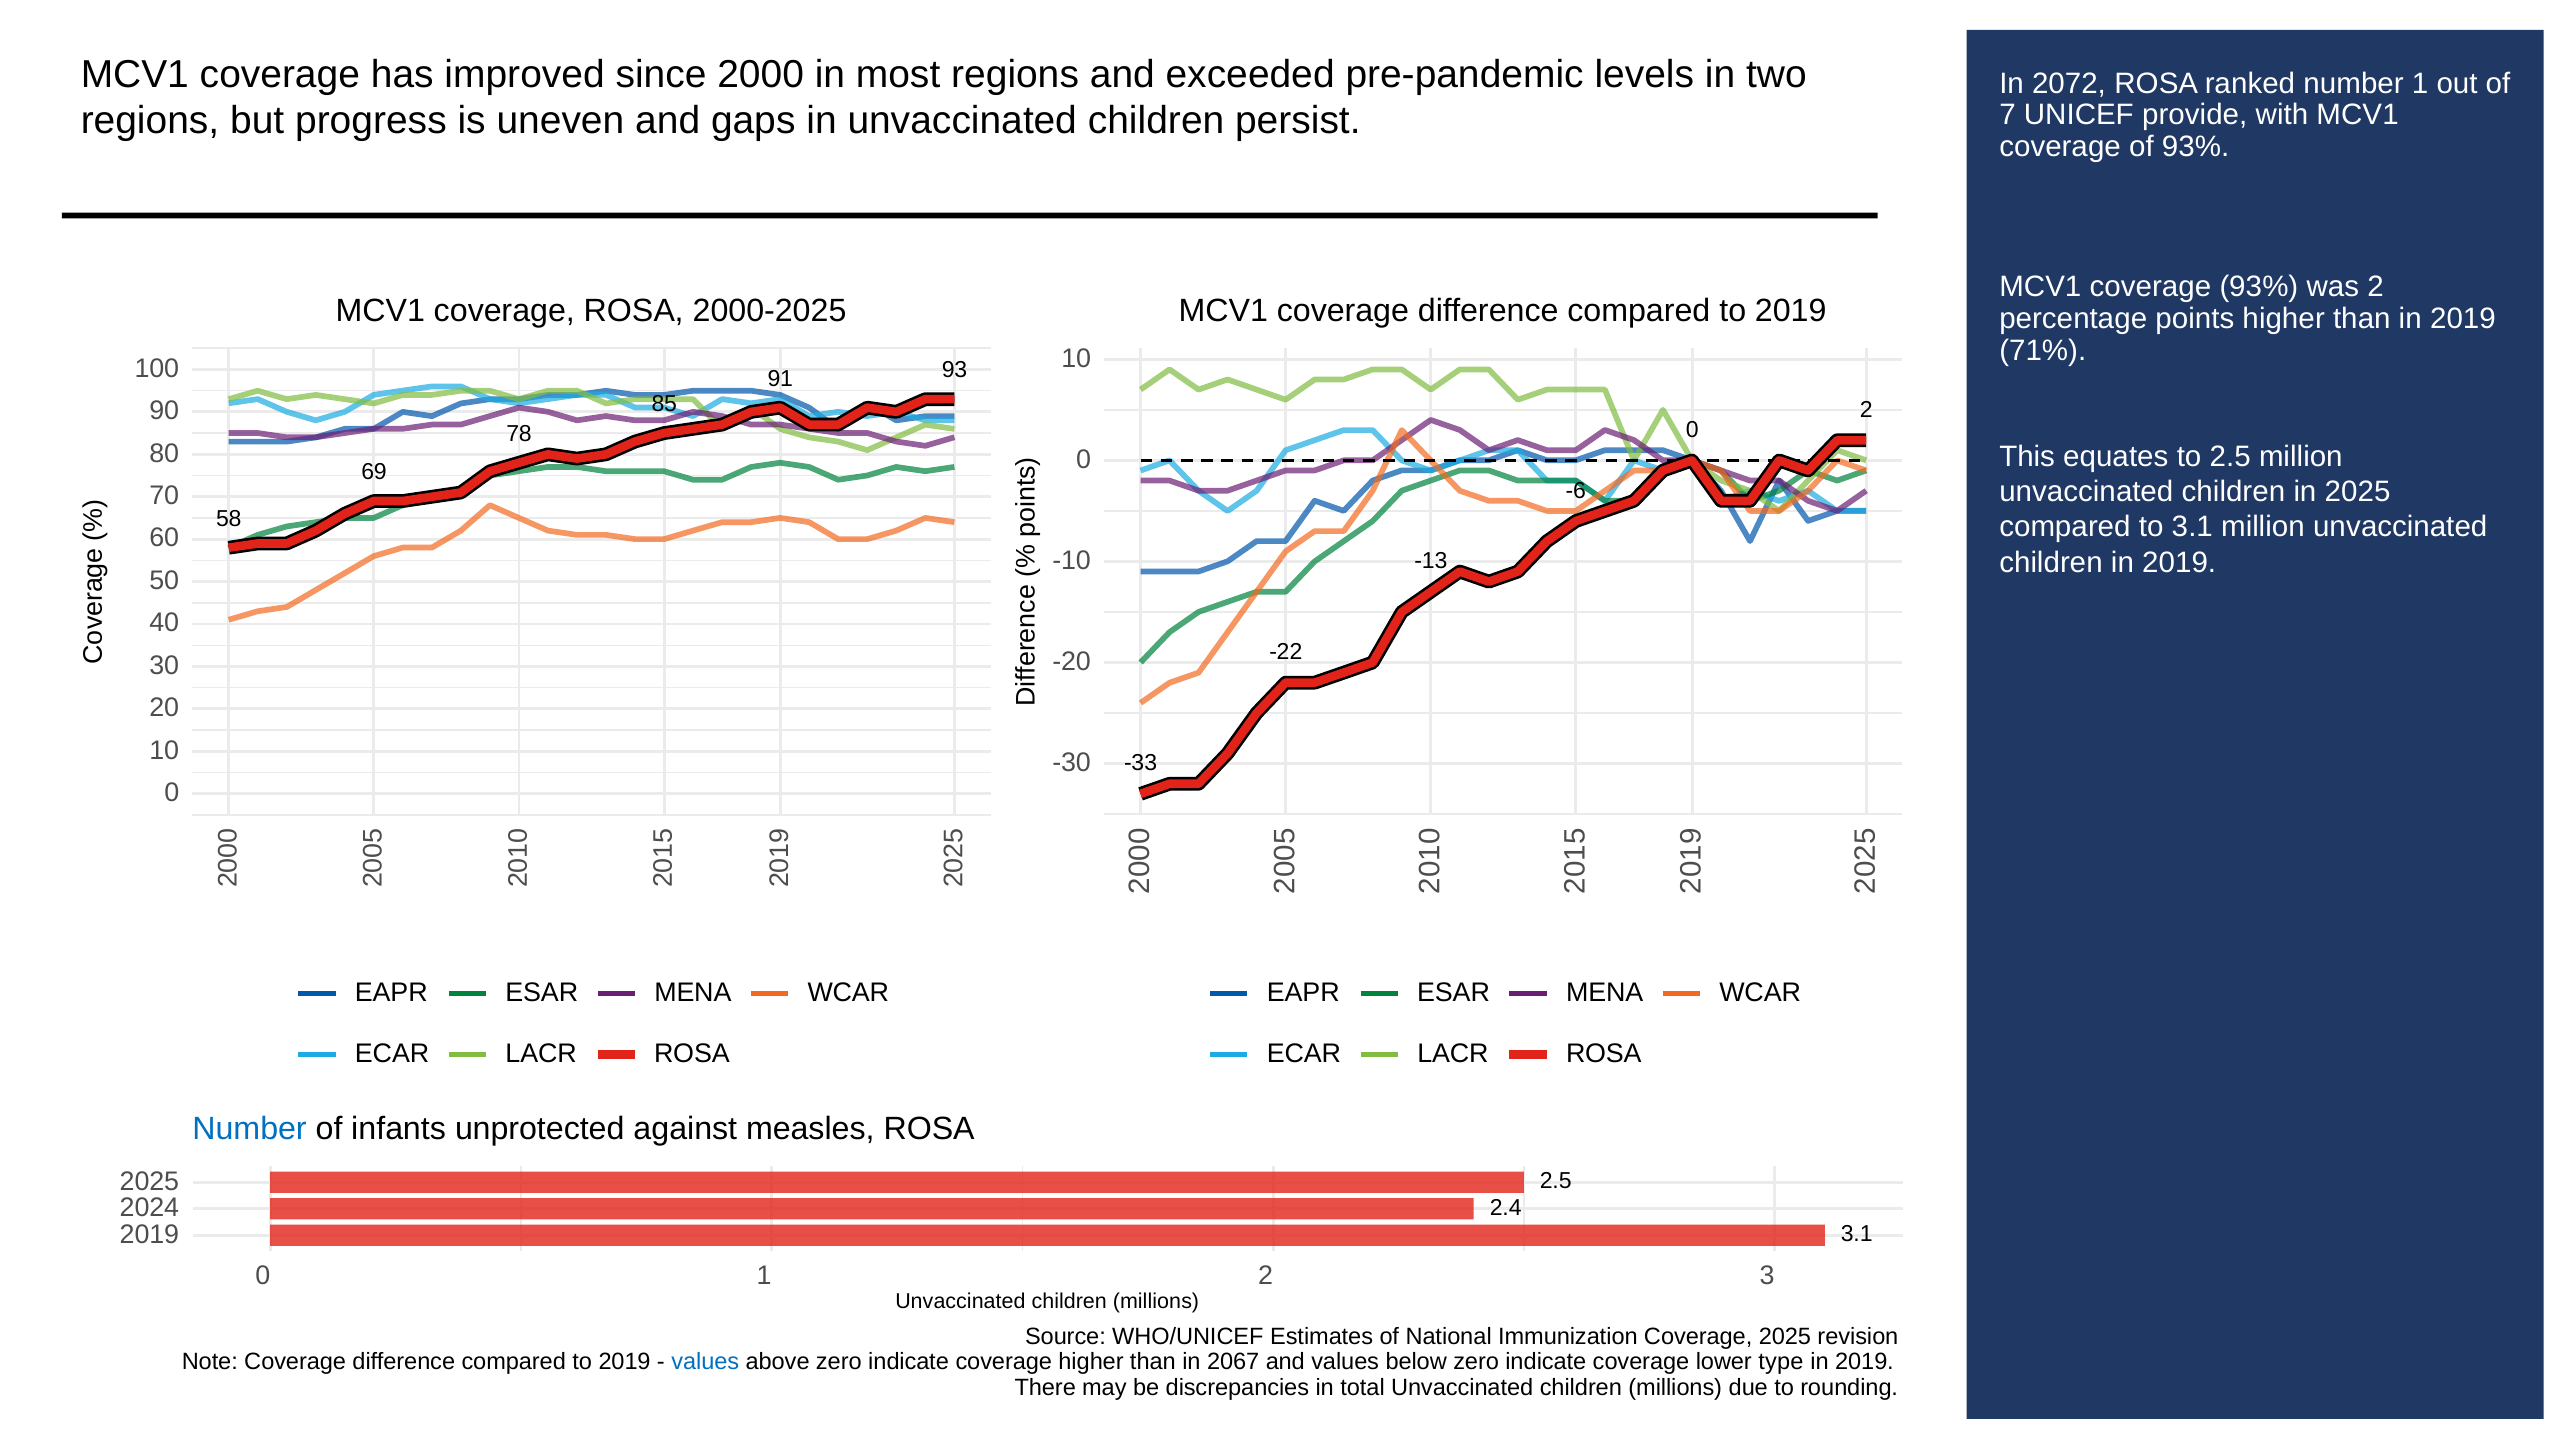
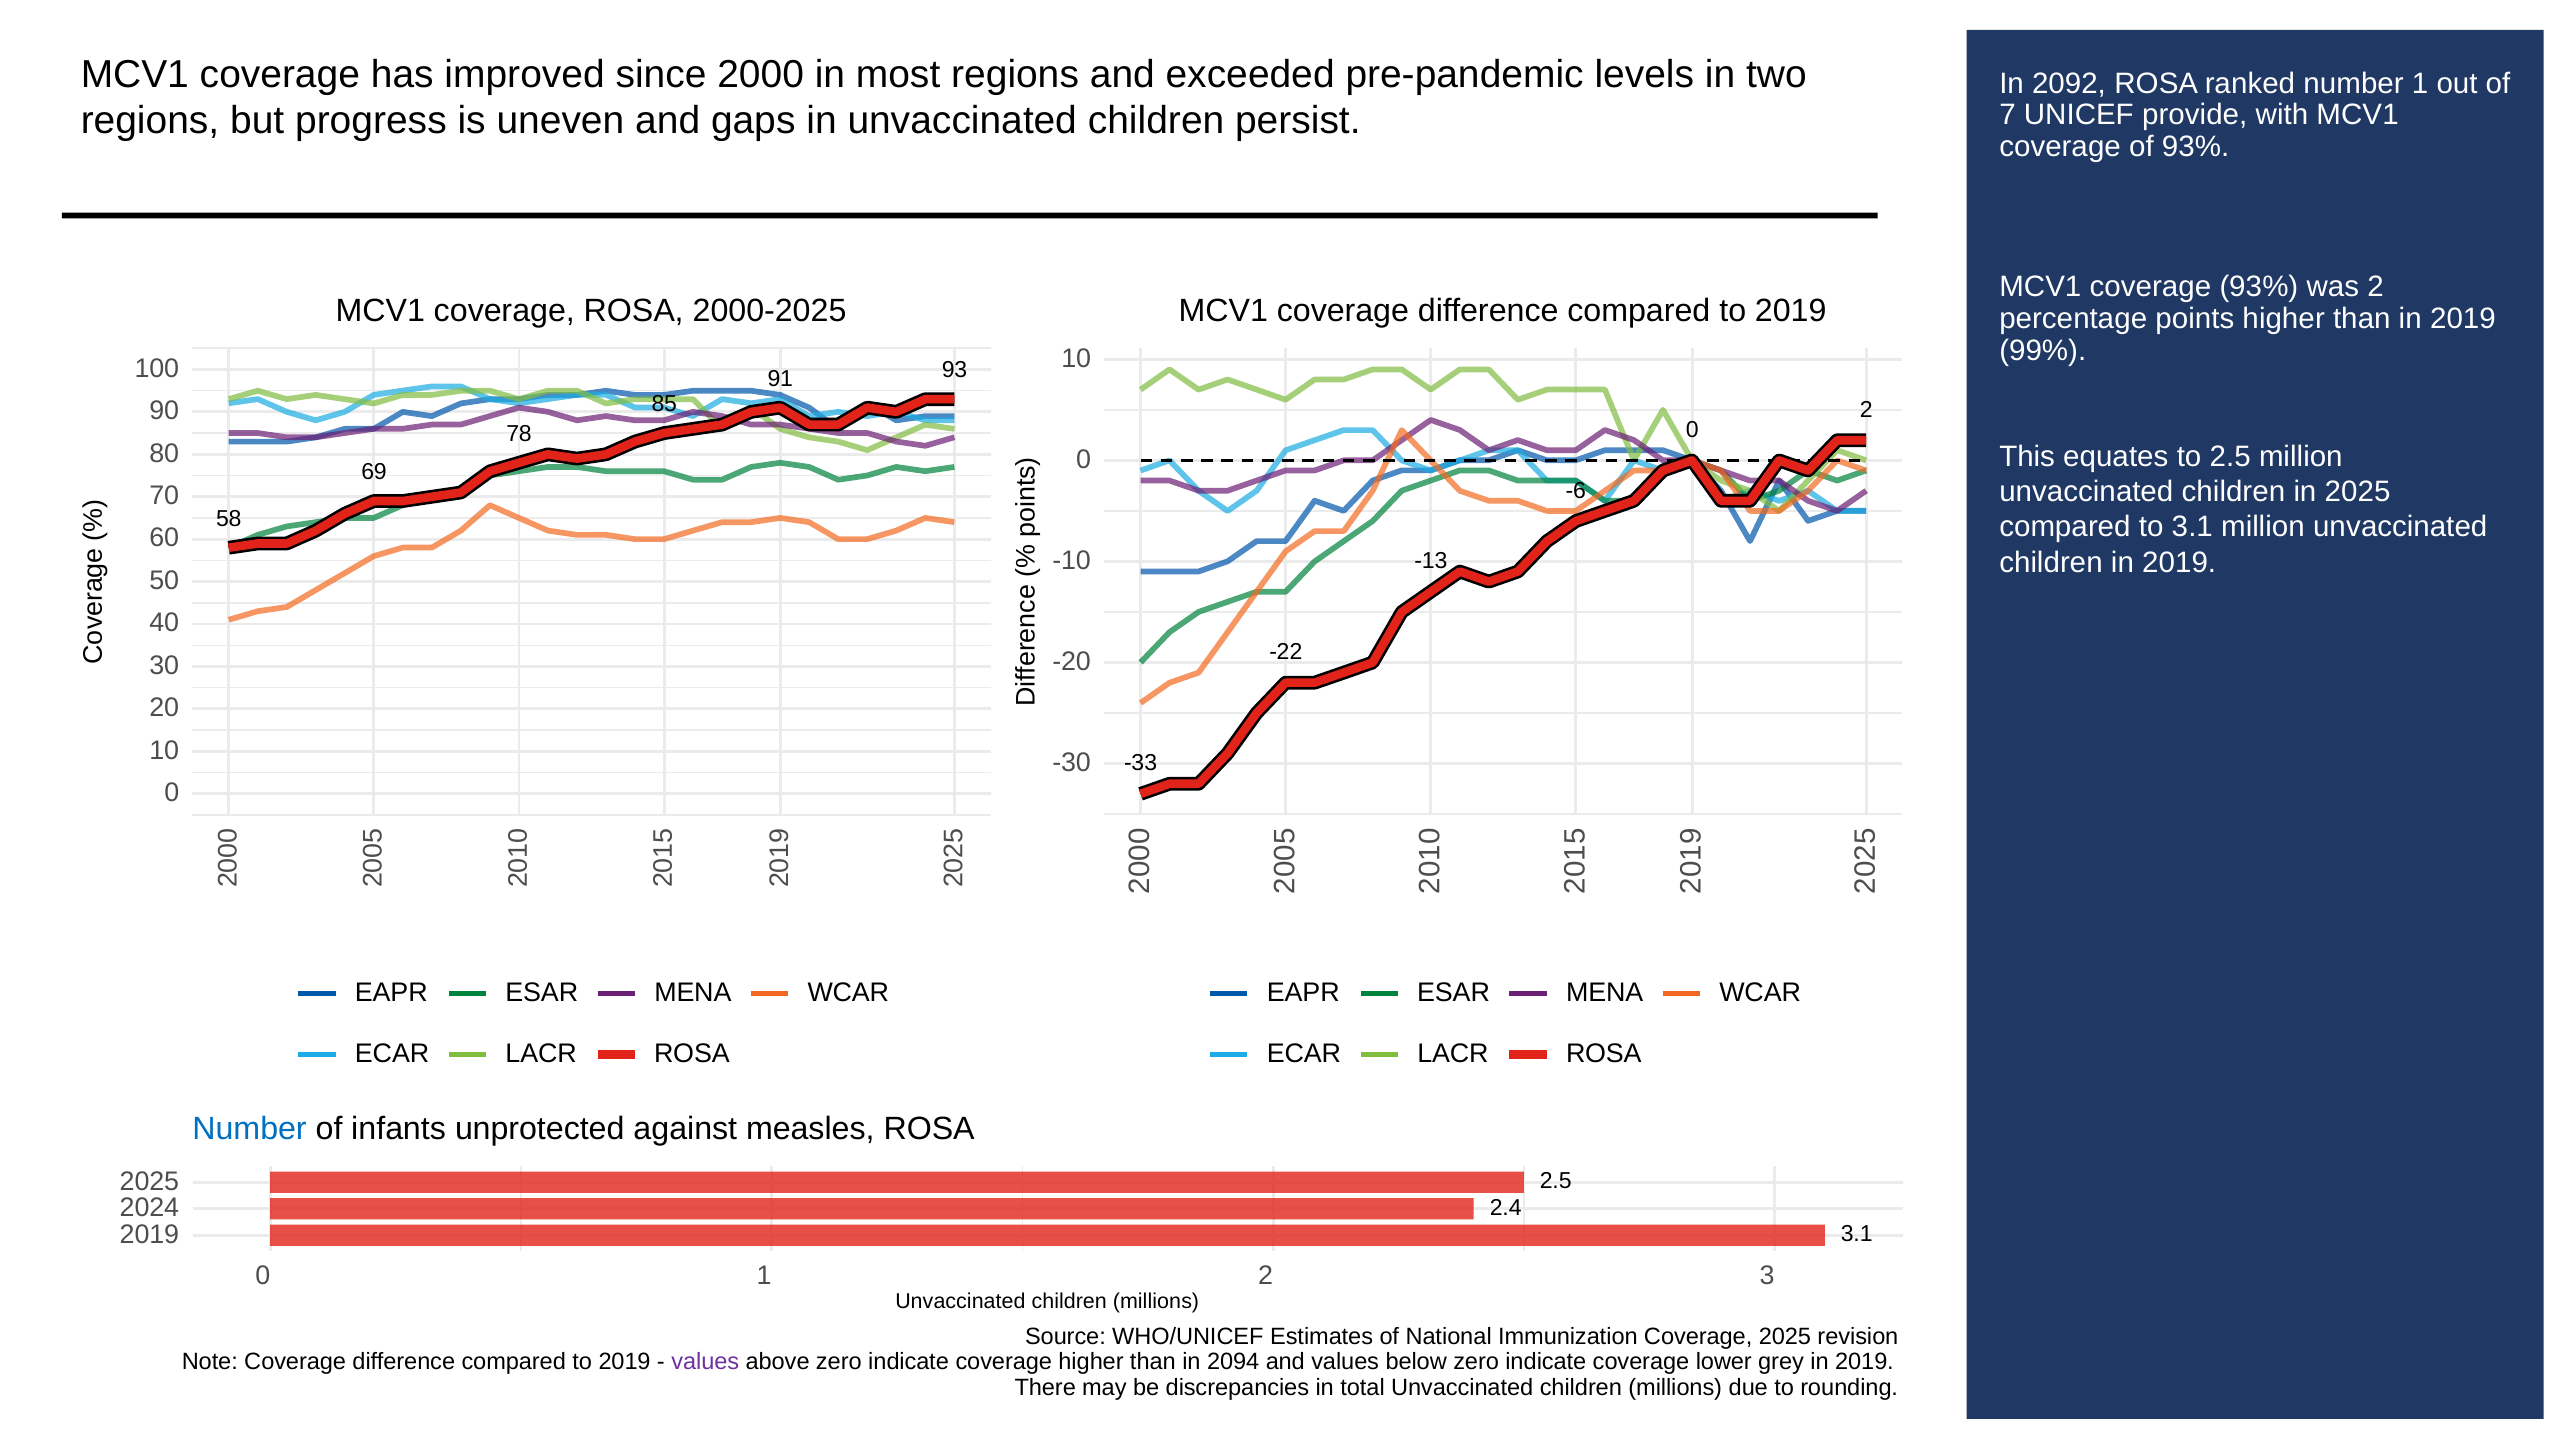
2072: 2072 -> 2092
71%: 71% -> 99%
values at (705, 1362) colour: blue -> purple
2067: 2067 -> 2094
type: type -> grey
